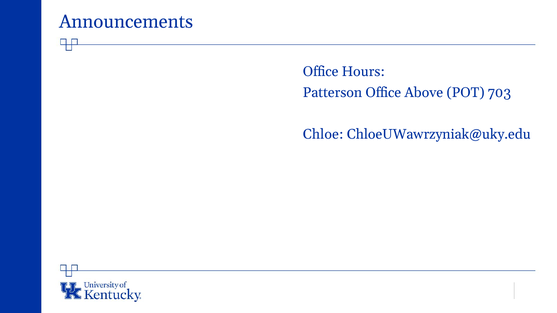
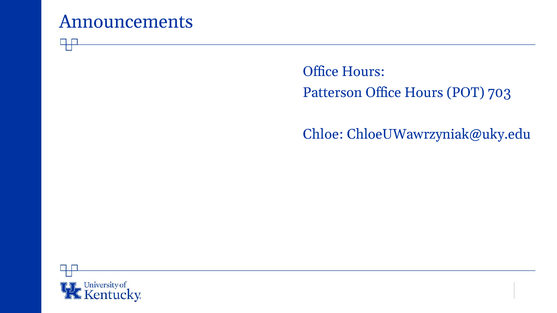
Patterson Office Above: Above -> Hours
